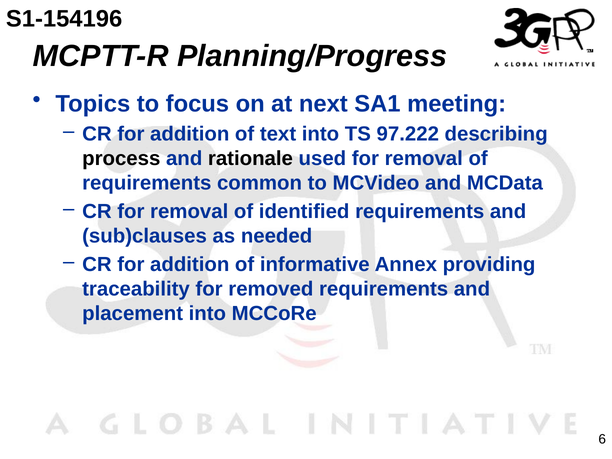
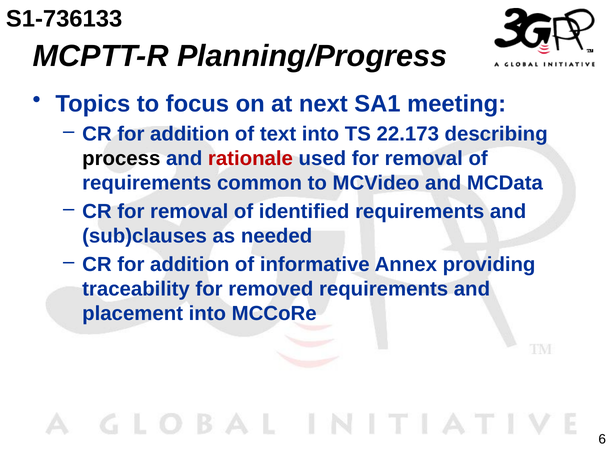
S1-154196: S1-154196 -> S1-736133
97.222: 97.222 -> 22.173
rationale colour: black -> red
